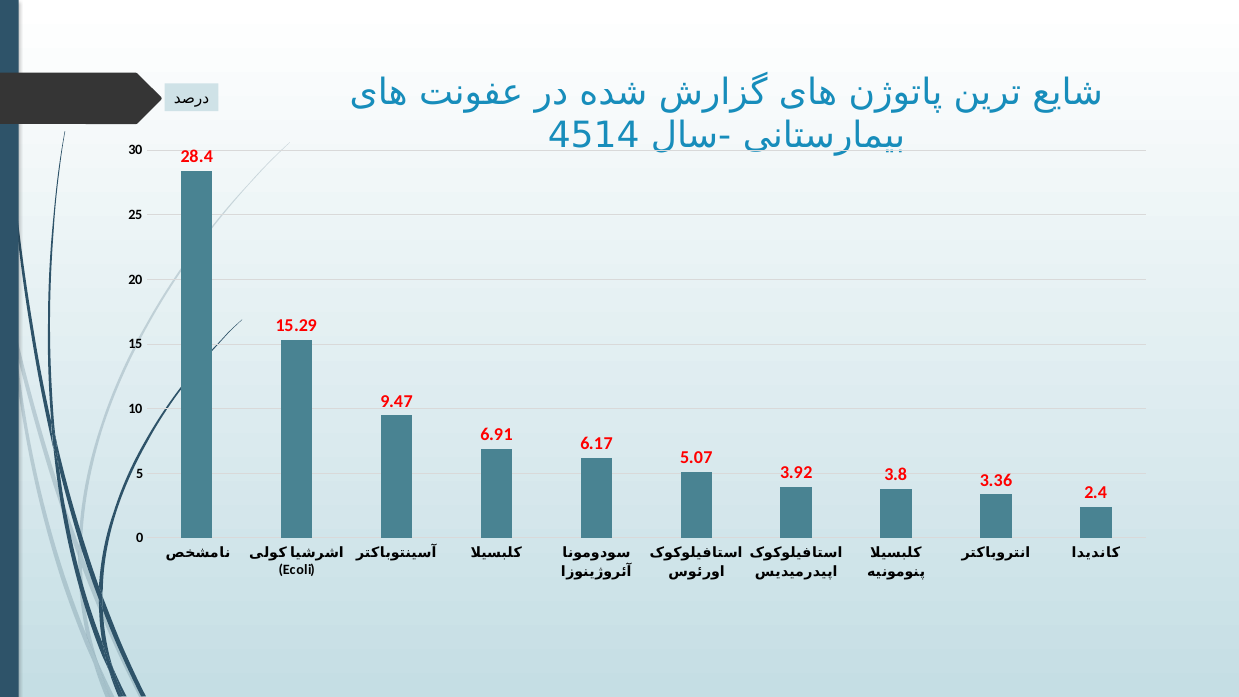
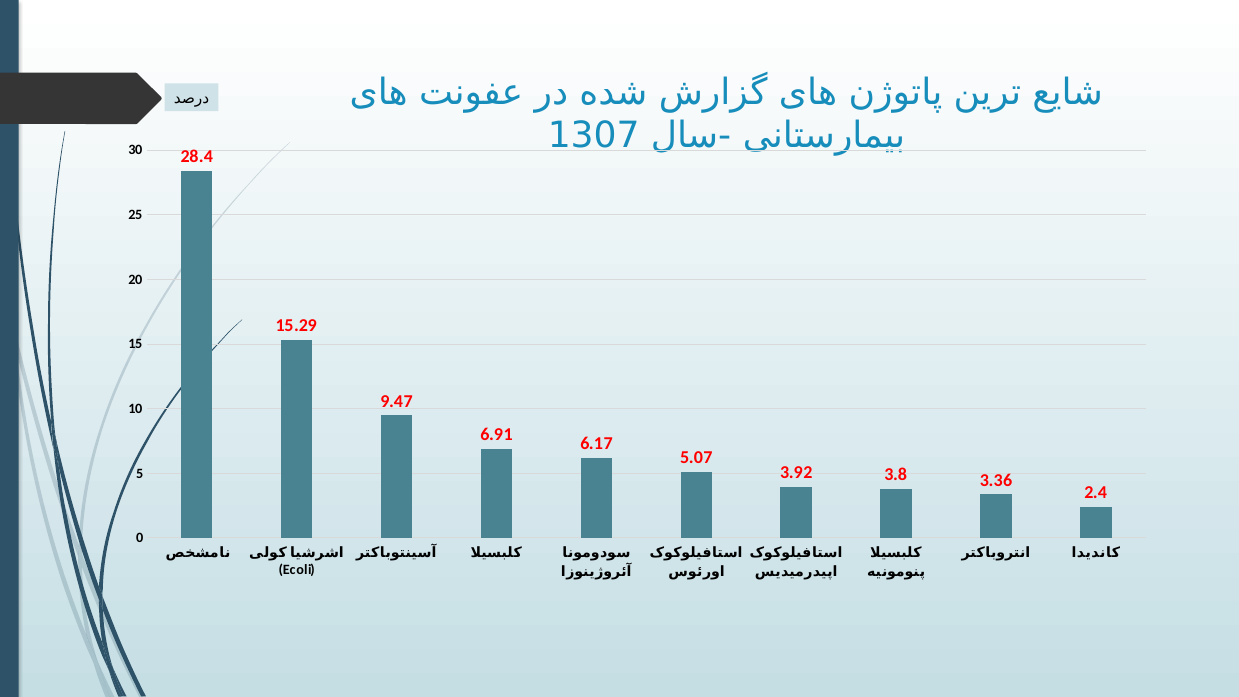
4514: 4514 -> 1307
